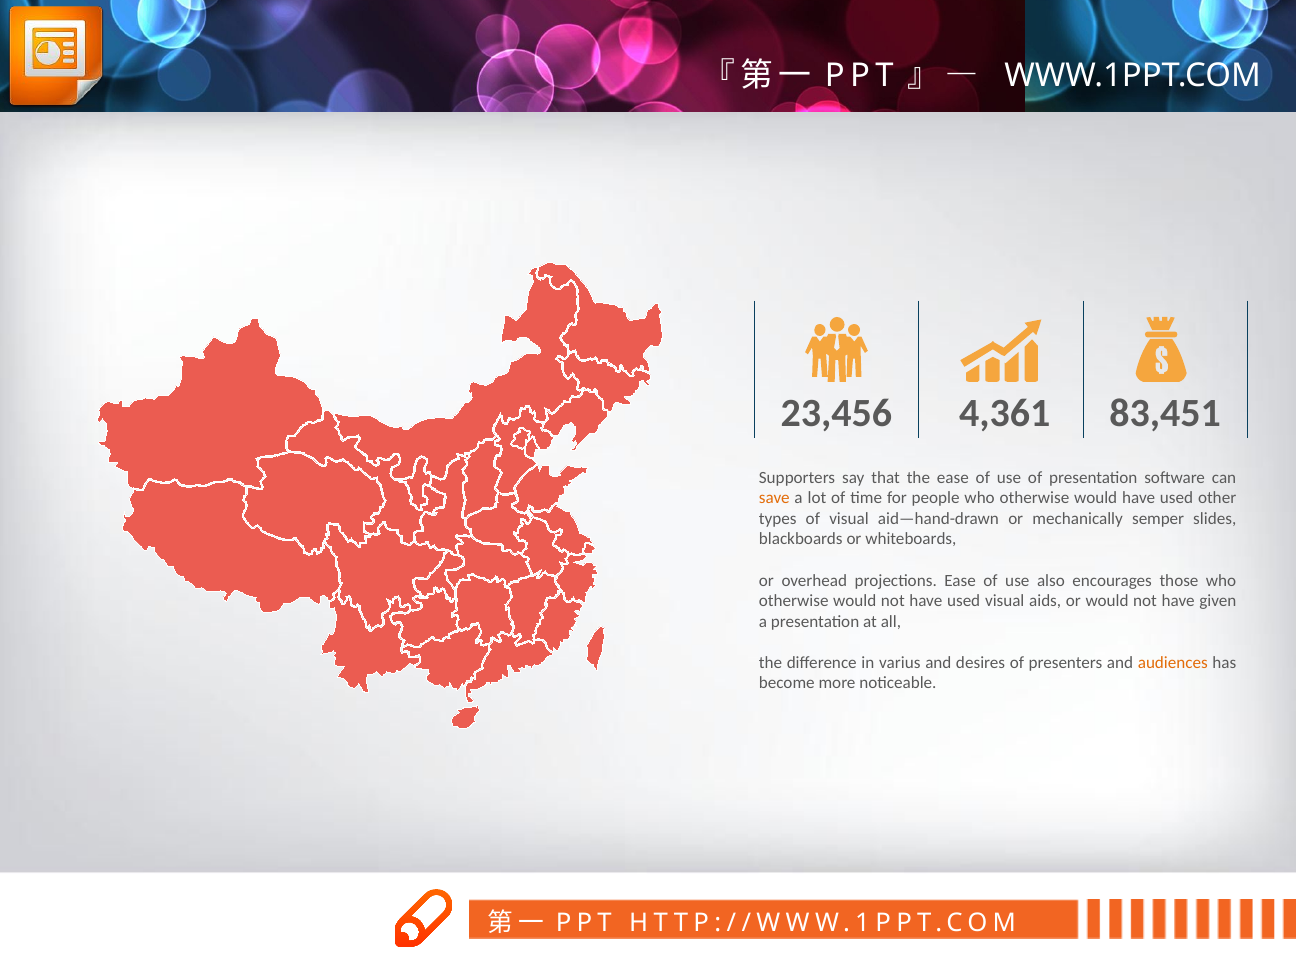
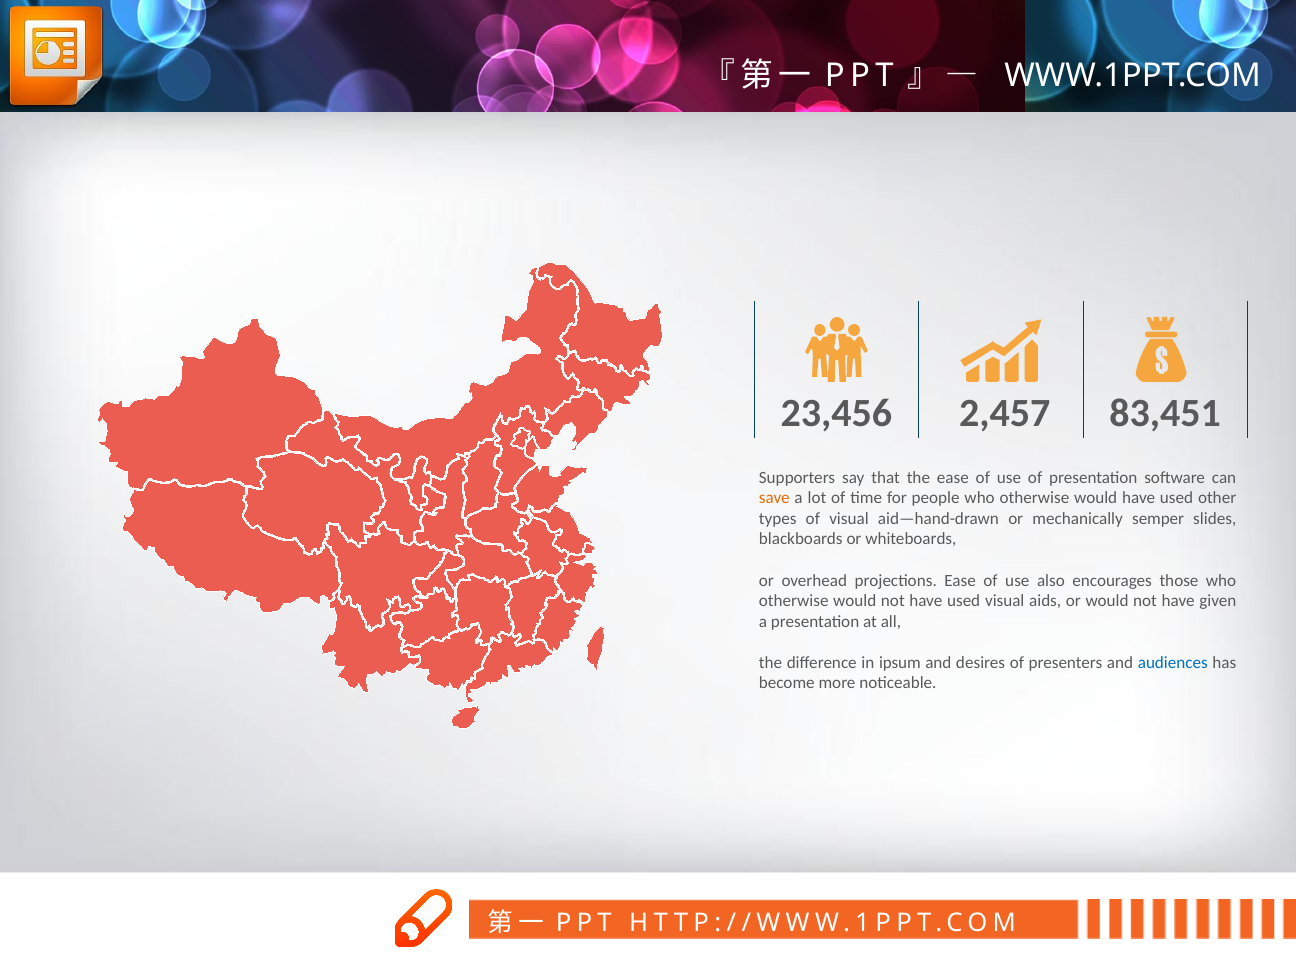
4,361: 4,361 -> 2,457
varius: varius -> ipsum
audiences colour: orange -> blue
